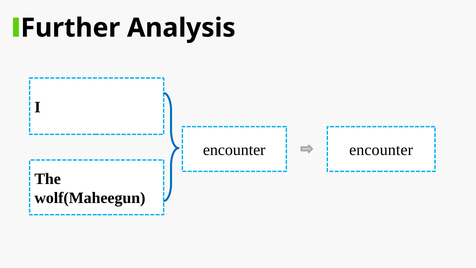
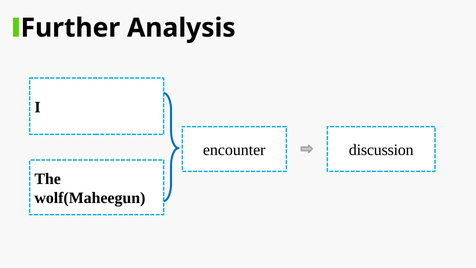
encounter at (381, 150): encounter -> discussion
